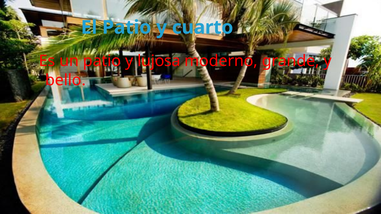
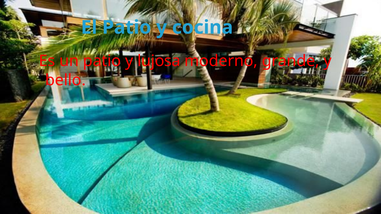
cuarto: cuarto -> cocina
